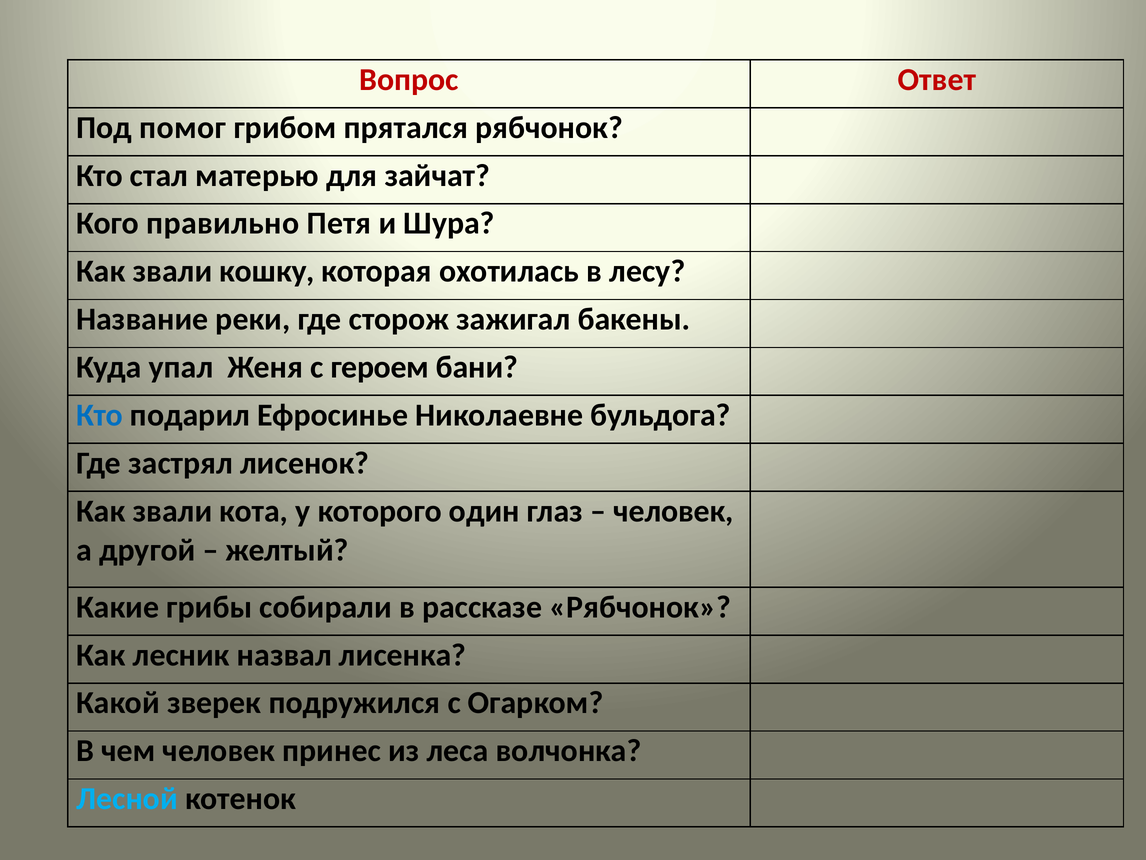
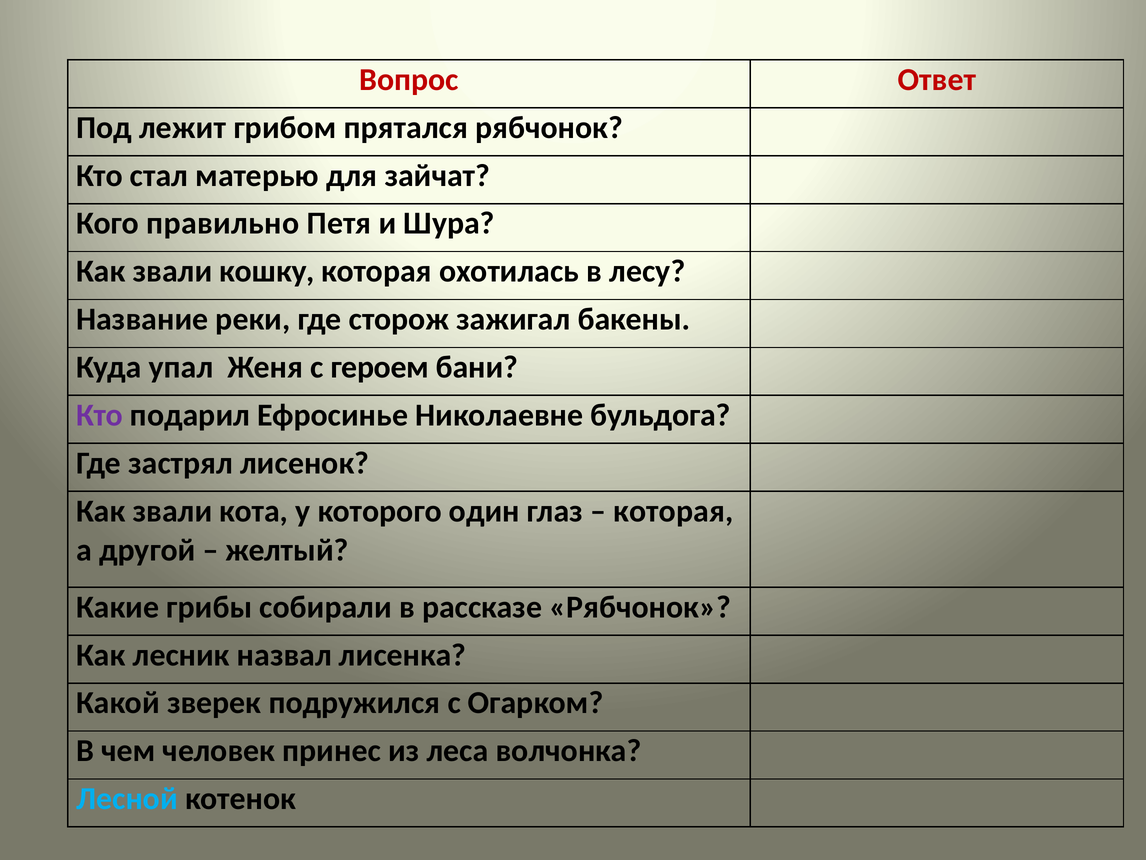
помог: помог -> лежит
Кто at (100, 415) colour: blue -> purple
человек at (673, 511): человек -> которая
